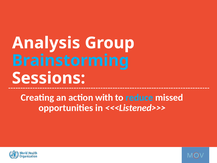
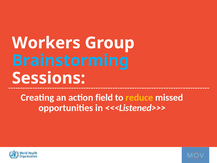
Analysis: Analysis -> Workers
with: with -> field
reduce colour: light blue -> yellow
